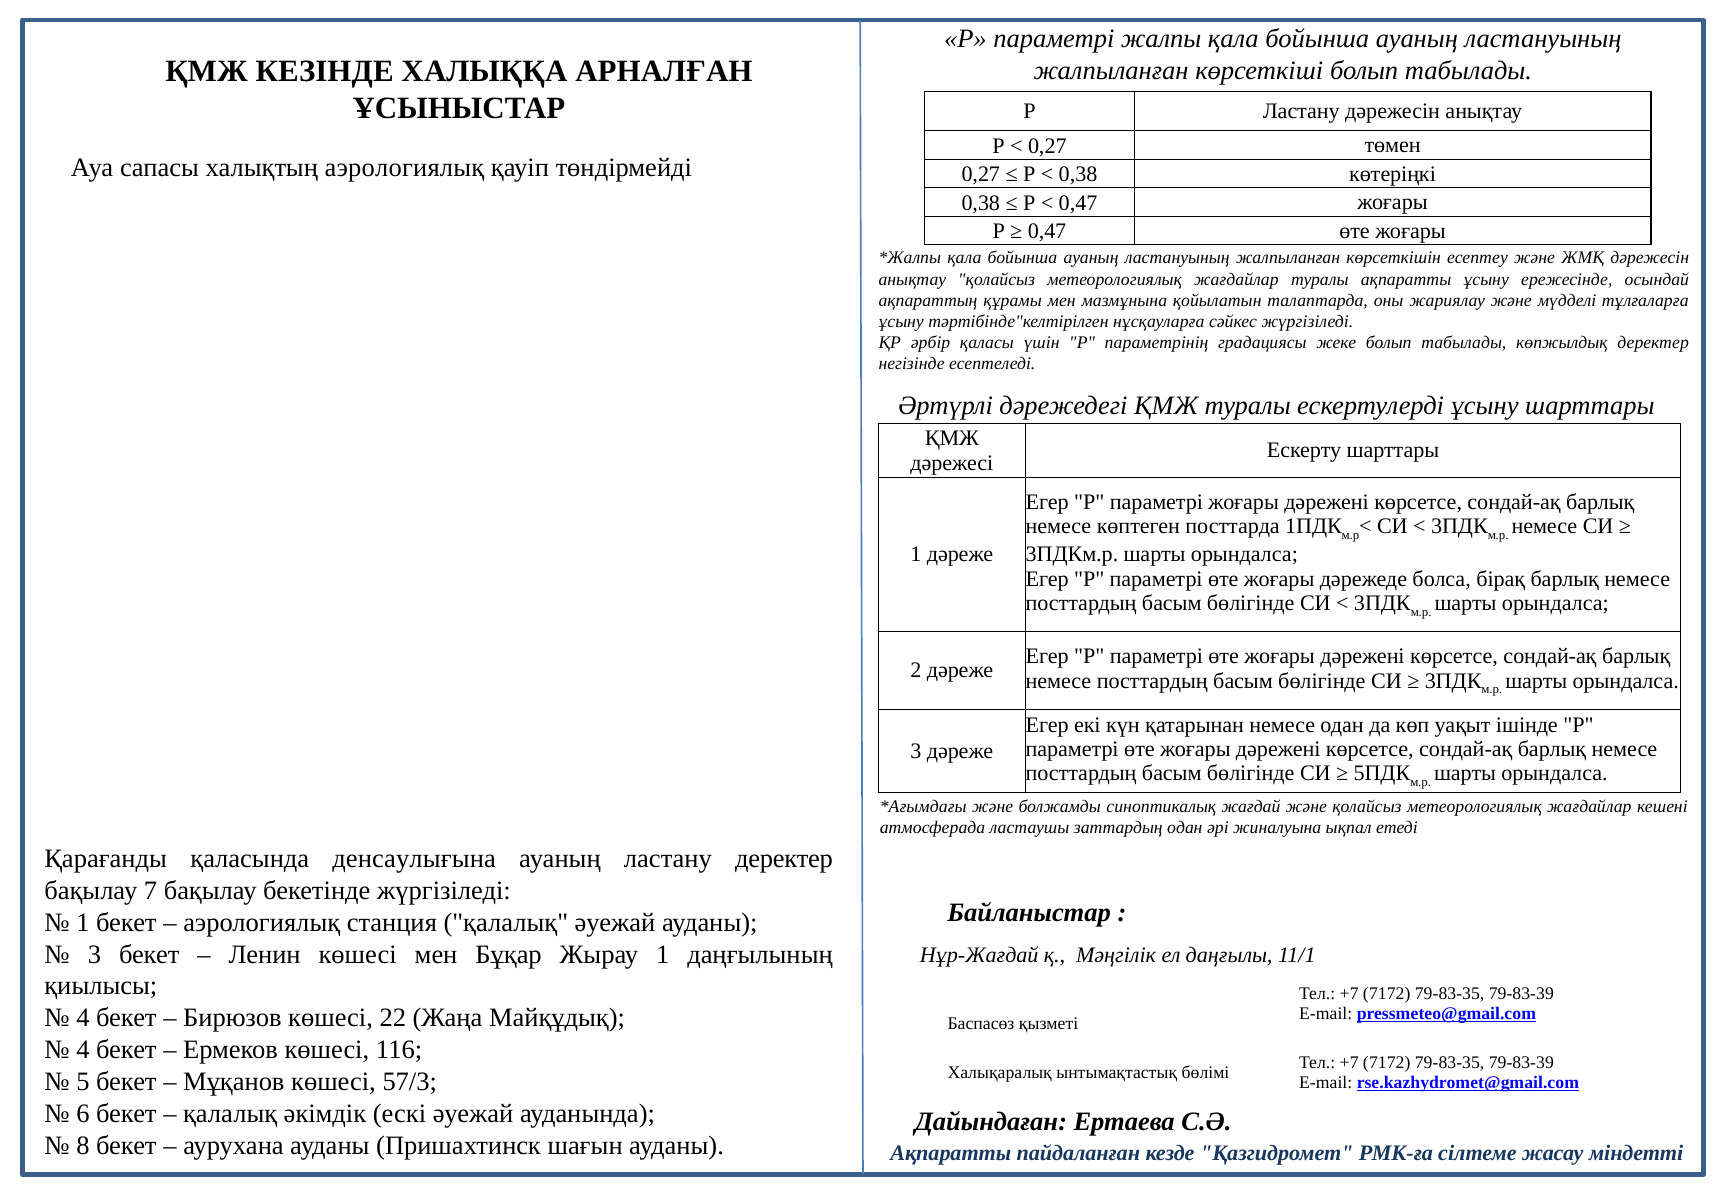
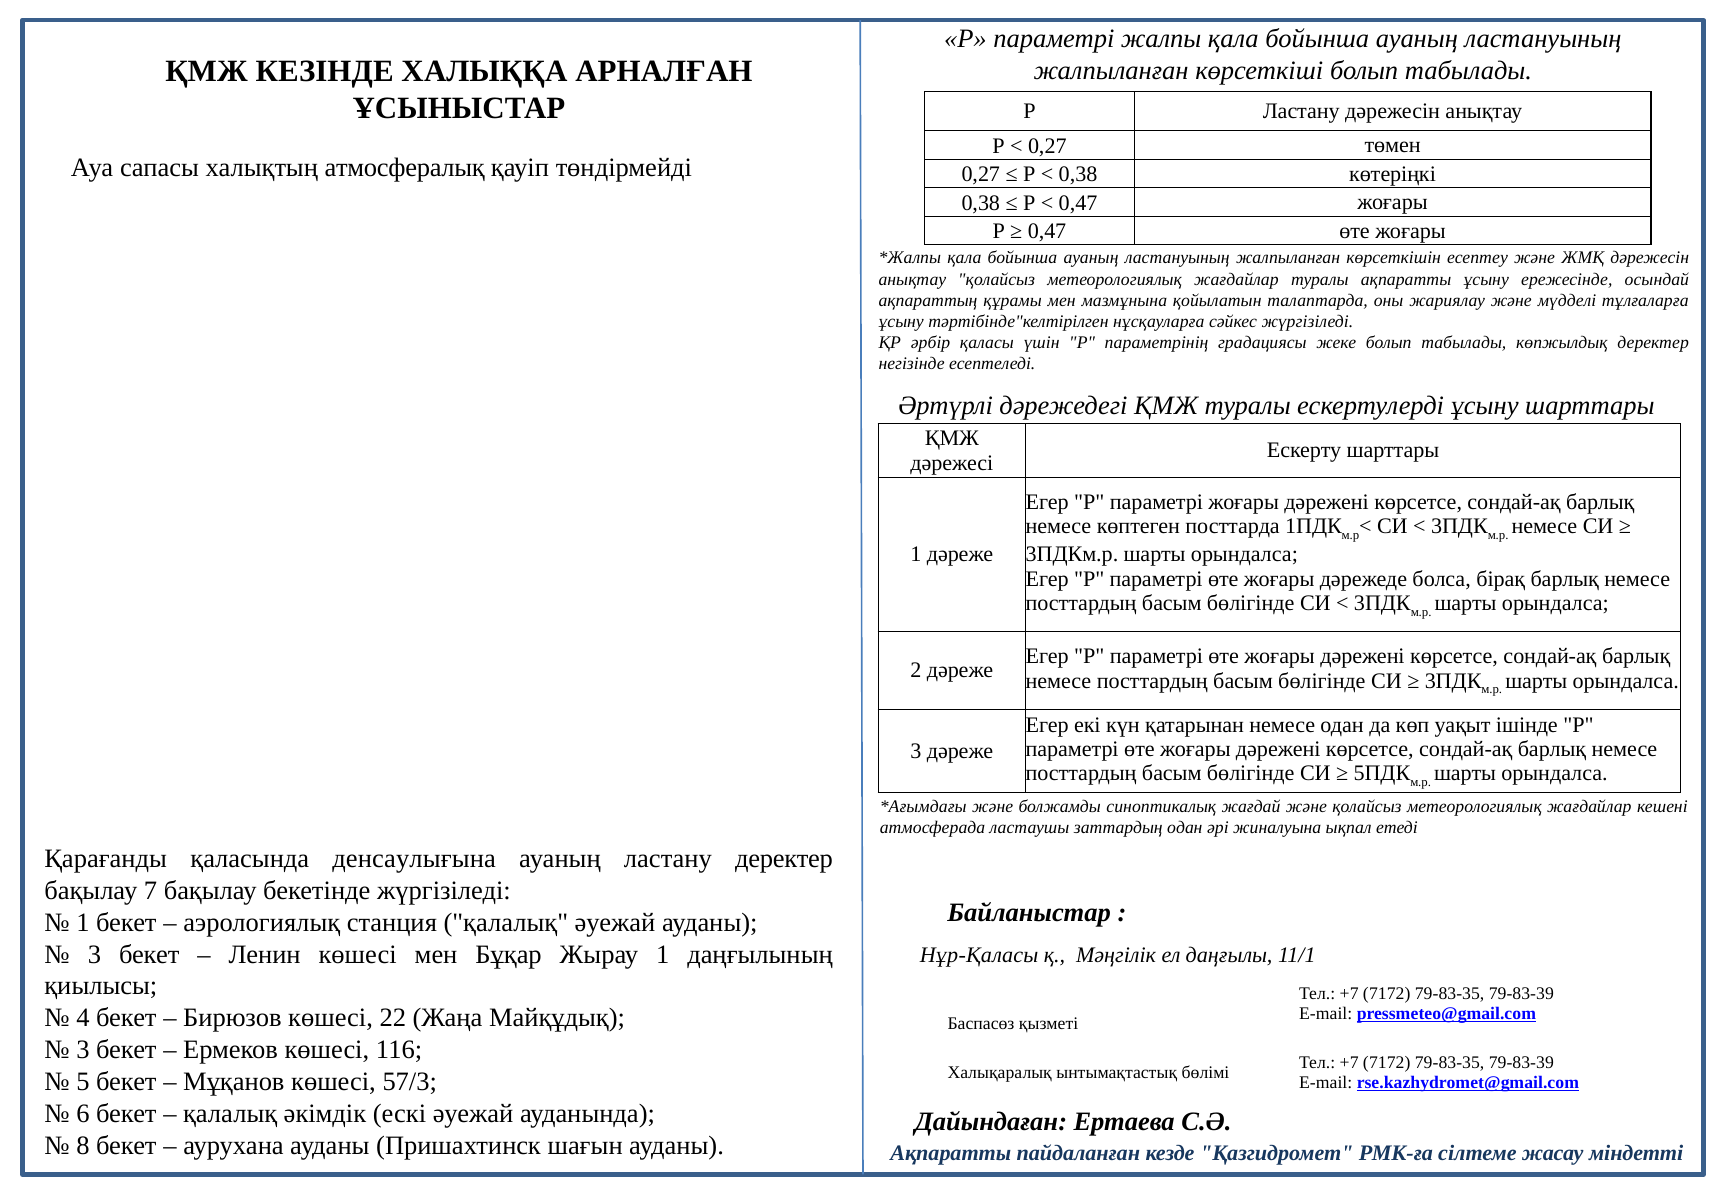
халықтың аэрологиялық: аэрологиялық -> атмосфералық
Нұр-Жағдай: Нұр-Жағдай -> Нұр-Қаласы
4 at (83, 1050): 4 -> 3
